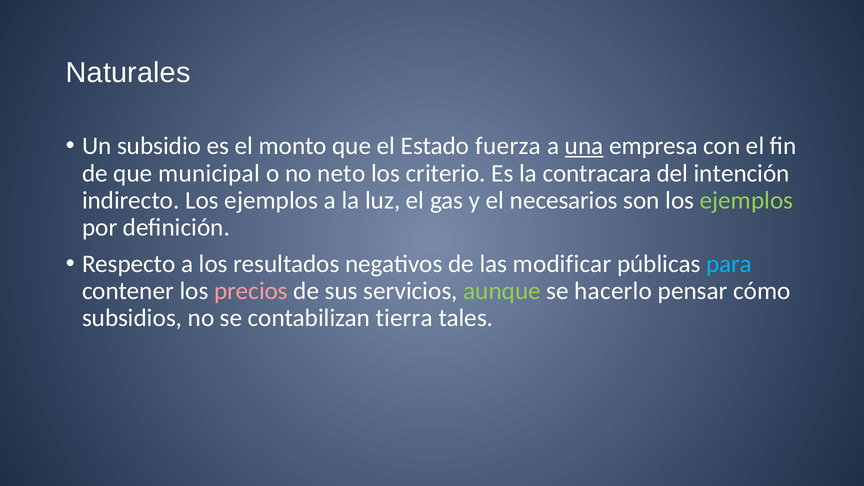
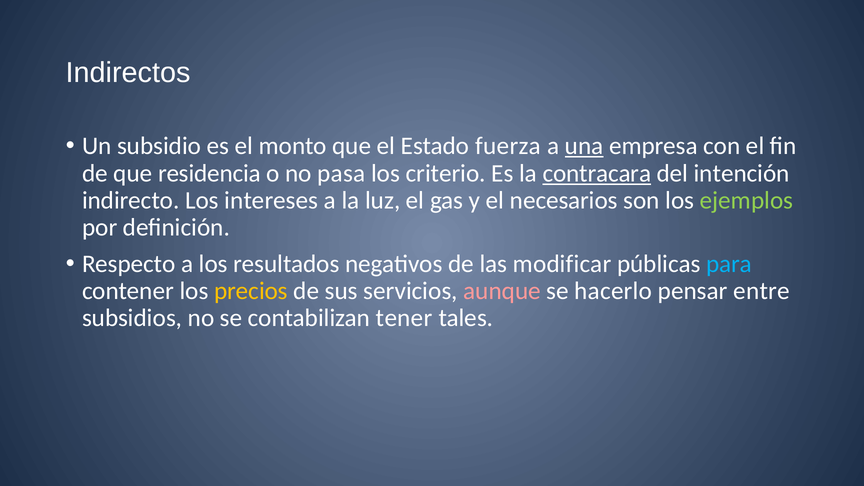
Naturales: Naturales -> Indirectos
municipal: municipal -> residencia
neto: neto -> pasa
contracara underline: none -> present
indirecto Los ejemplos: ejemplos -> intereses
precios colour: pink -> yellow
aunque colour: light green -> pink
cómo: cómo -> entre
tierra: tierra -> tener
